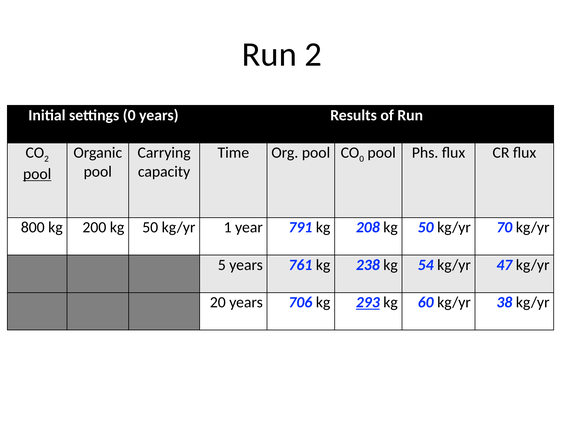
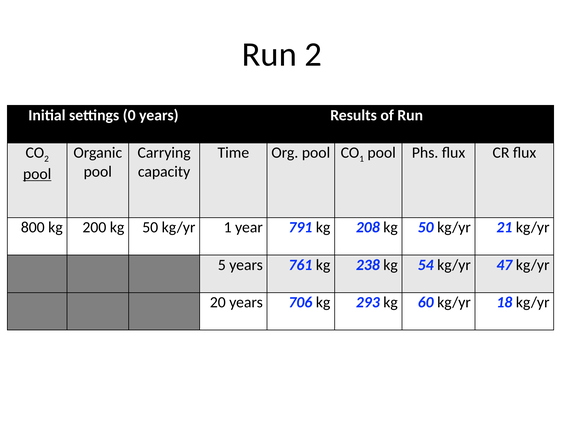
0 at (362, 159): 0 -> 1
70: 70 -> 21
293 underline: present -> none
38: 38 -> 18
